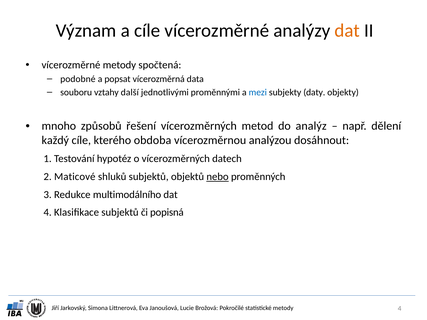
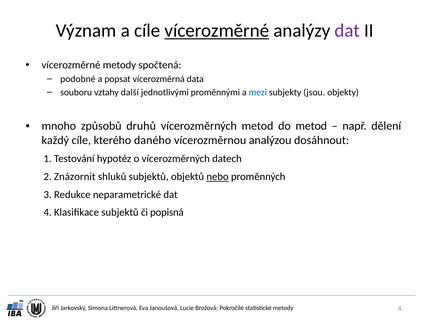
vícerozměrné at (217, 31) underline: none -> present
dat at (347, 31) colour: orange -> purple
daty: daty -> jsou
řešení: řešení -> druhů
do analýz: analýz -> metod
obdoba: obdoba -> daného
Maticové: Maticové -> Znázornit
multimodálního: multimodálního -> neparametrické
